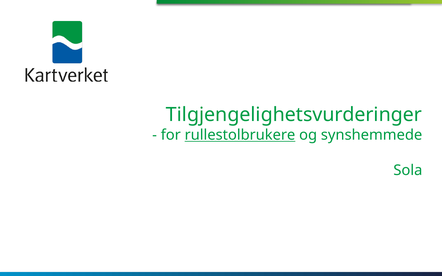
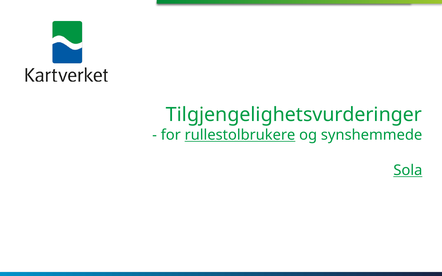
Sola underline: none -> present
